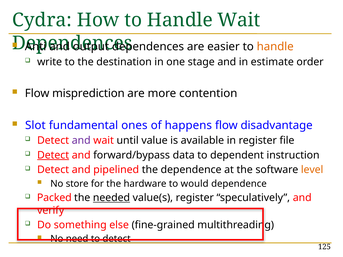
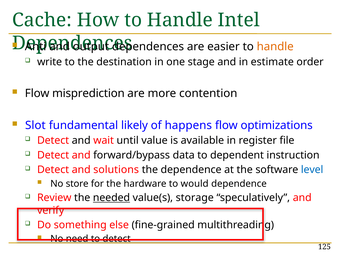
Cydra: Cydra -> Cache
Handle Wait: Wait -> Intel
ones: ones -> likely
disadvantage: disadvantage -> optimizations
and at (81, 141) colour: purple -> black
Detect at (53, 155) underline: present -> none
pipelined: pipelined -> solutions
level colour: orange -> blue
Packed: Packed -> Review
value(s register: register -> storage
